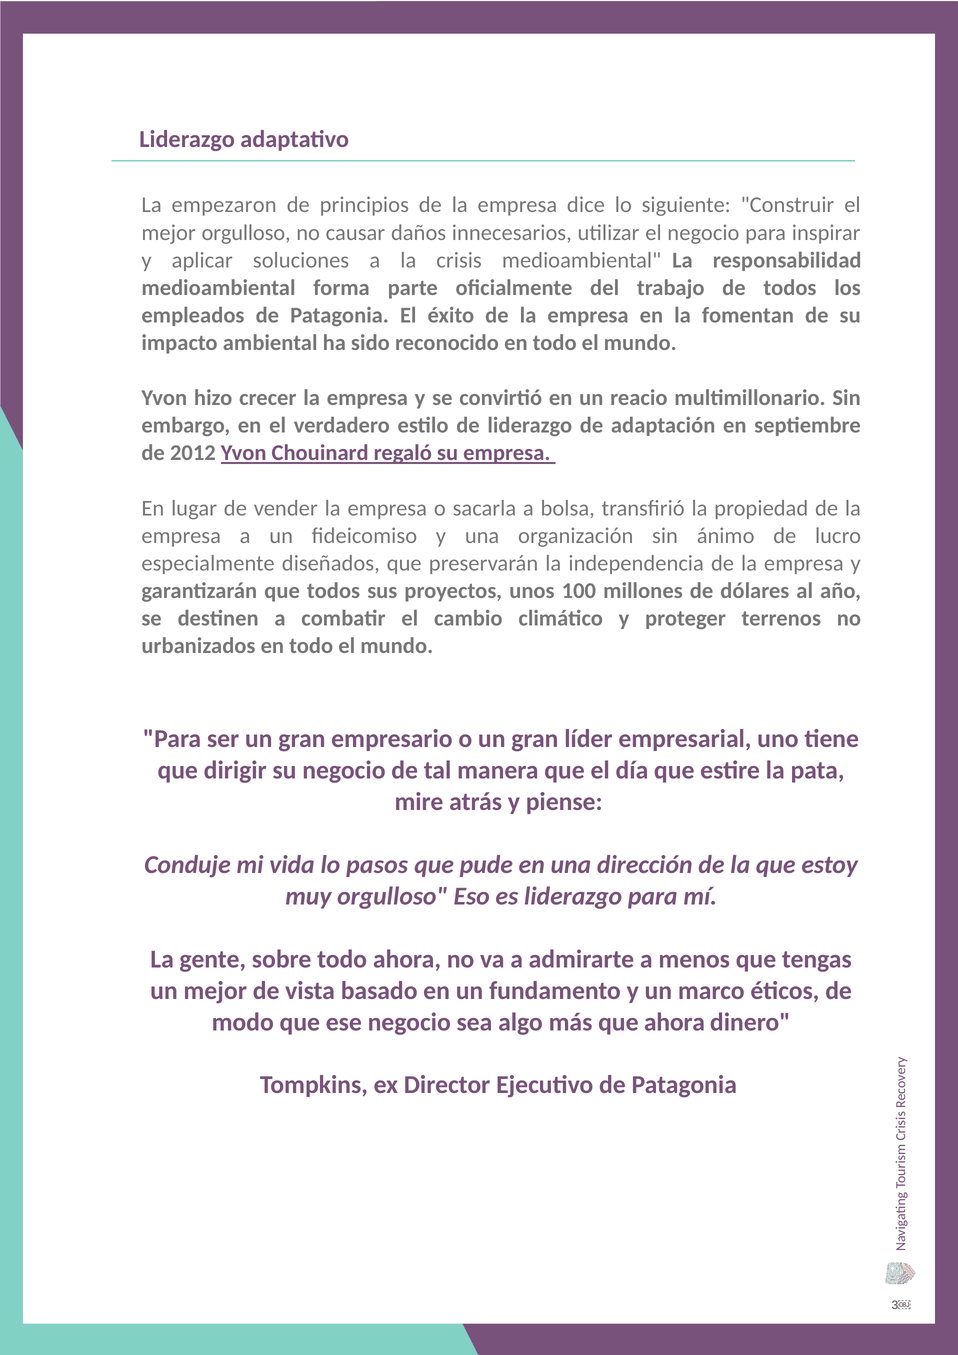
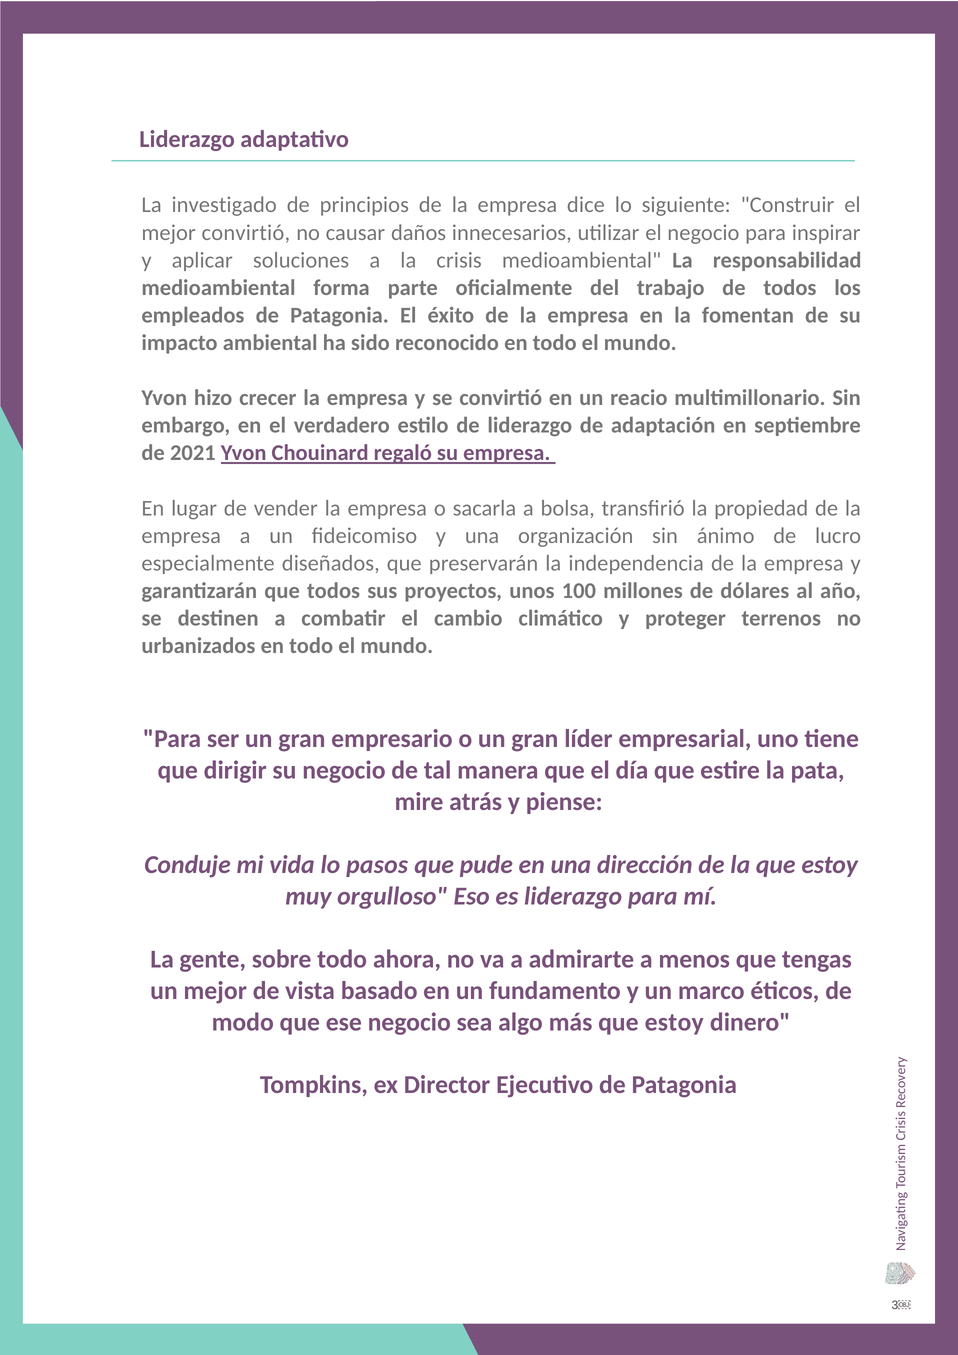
empezaron: empezaron -> investigado
mejor orgulloso: orgulloso -> convirtió
2012: 2012 -> 2021
más que ahora: ahora -> estoy
